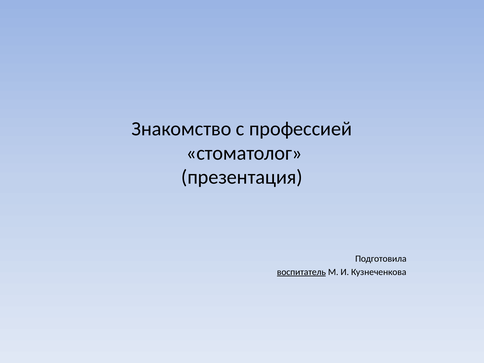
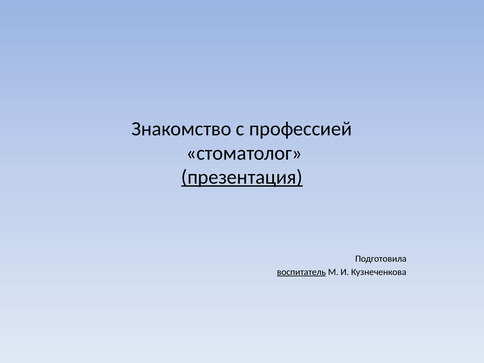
презентация underline: none -> present
